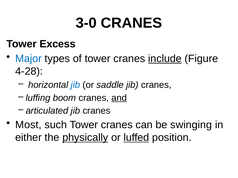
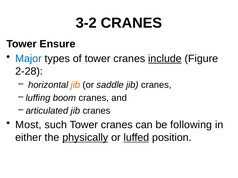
3-0: 3-0 -> 3-2
Excess: Excess -> Ensure
4-28: 4-28 -> 2-28
jib at (75, 85) colour: blue -> orange
and underline: present -> none
swinging: swinging -> following
